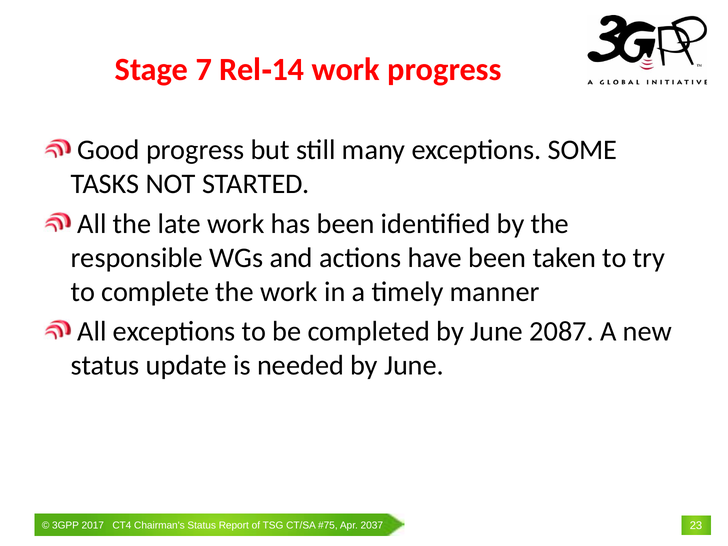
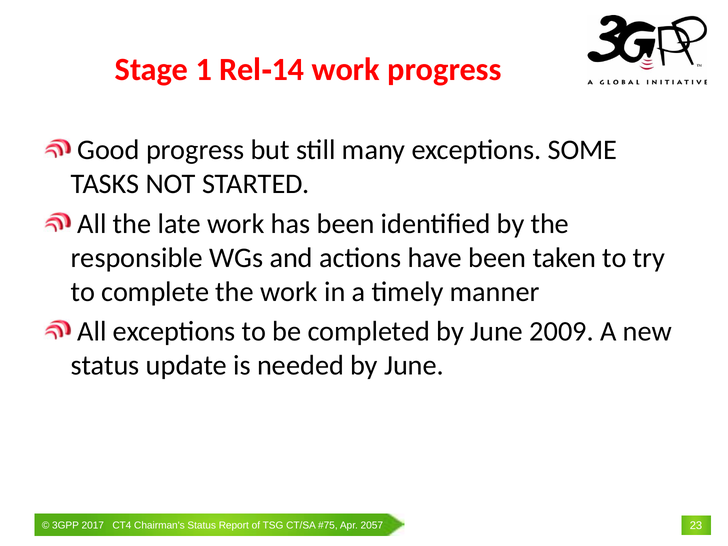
7: 7 -> 1
June 2087: 2087 -> 2009
2037: 2037 -> 2057
